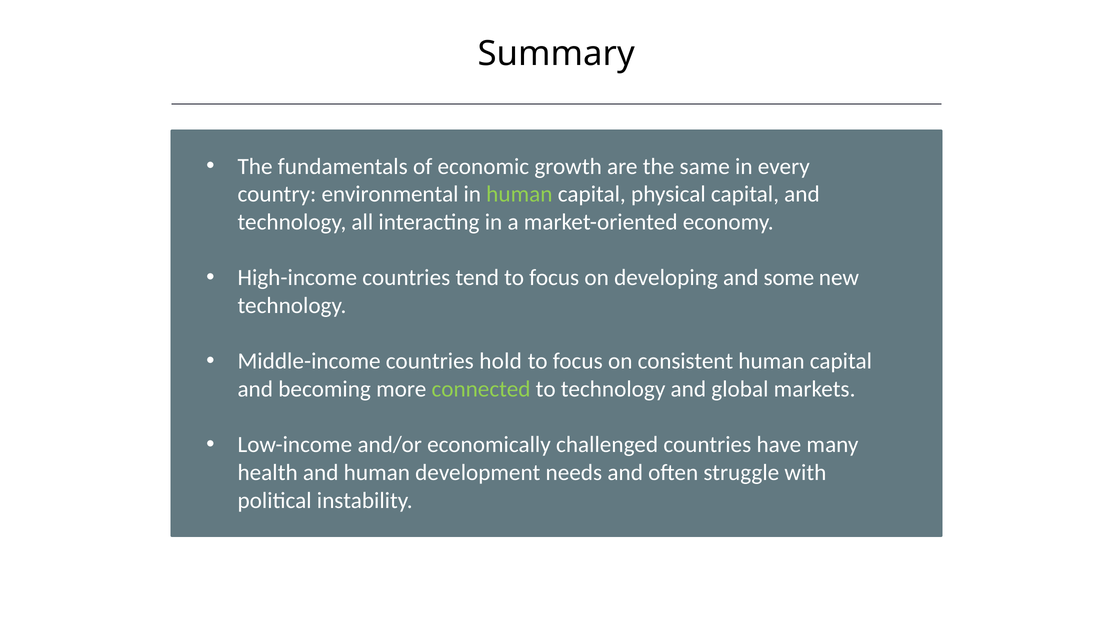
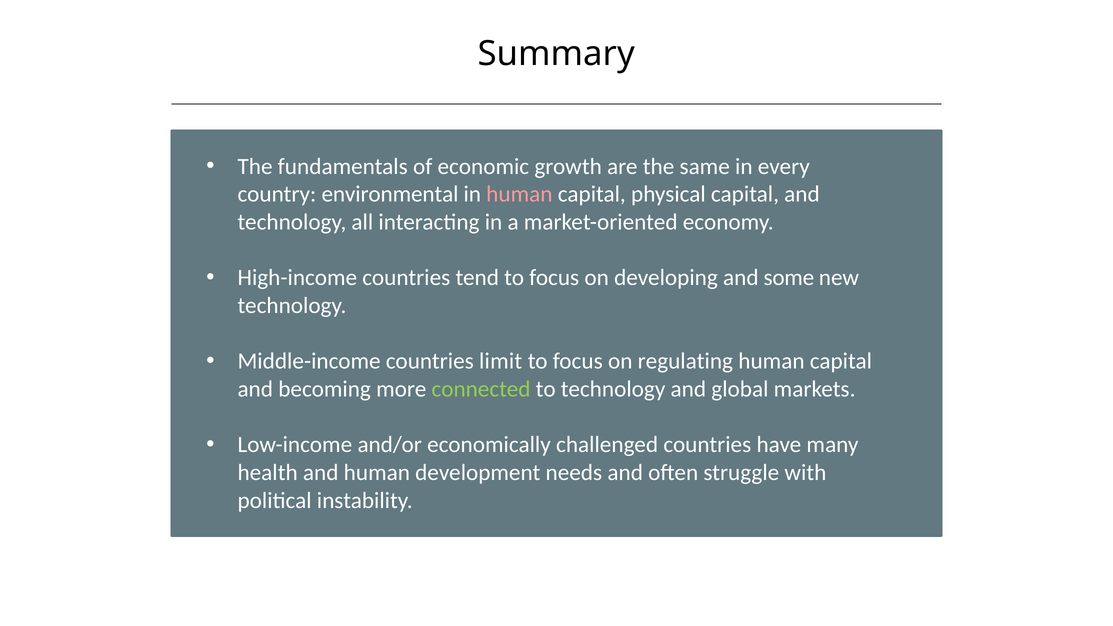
human at (519, 194) colour: light green -> pink
hold: hold -> limit
consistent: consistent -> regulating
